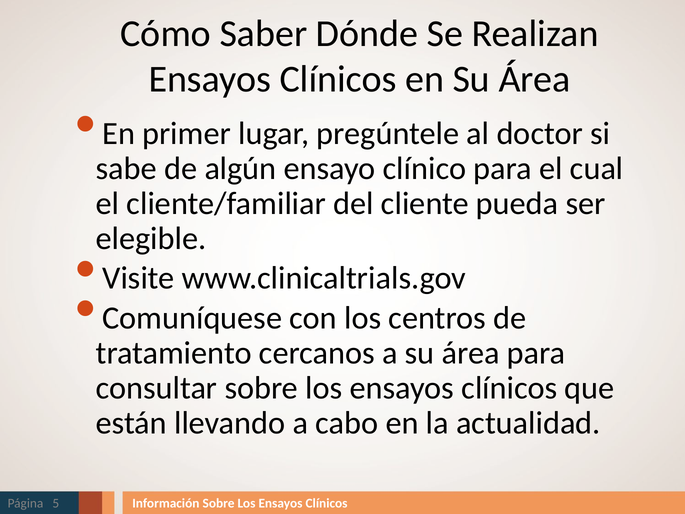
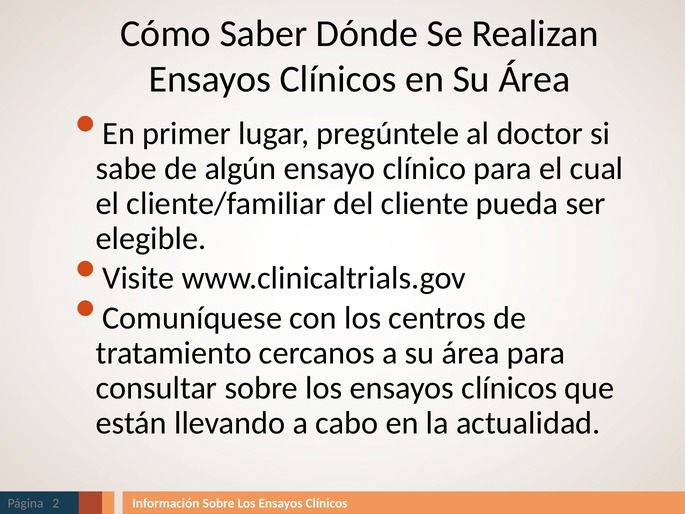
5: 5 -> 2
